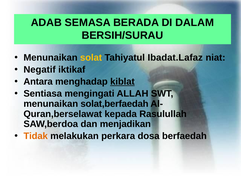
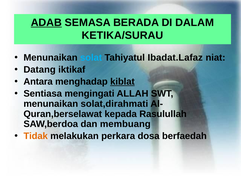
ADAB underline: none -> present
BERSIH/SURAU: BERSIH/SURAU -> KETIKA/SURAU
solat colour: yellow -> light blue
Negatif: Negatif -> Datang
solat,berfaedah: solat,berfaedah -> solat,dirahmati
menjadikan: menjadikan -> membuang
